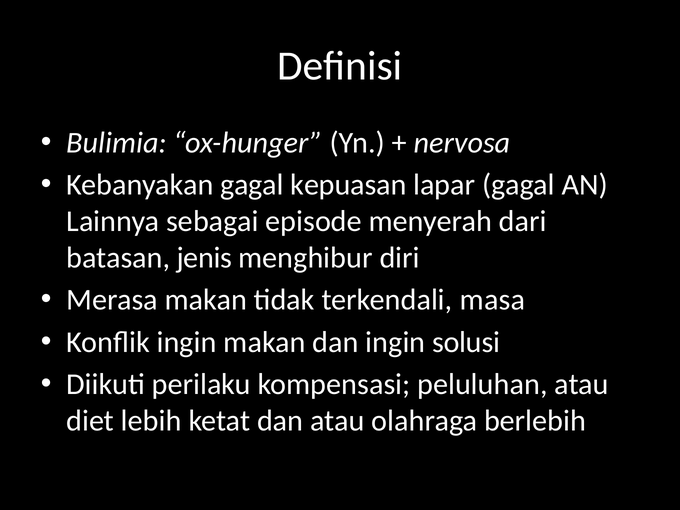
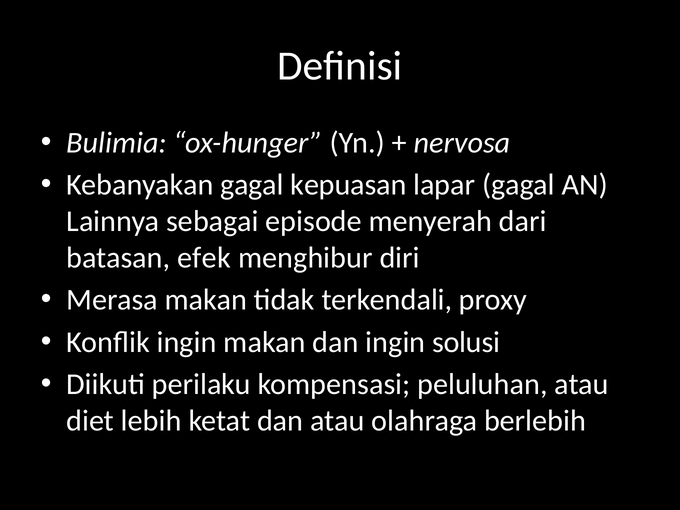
jenis: jenis -> efek
masa: masa -> proxy
